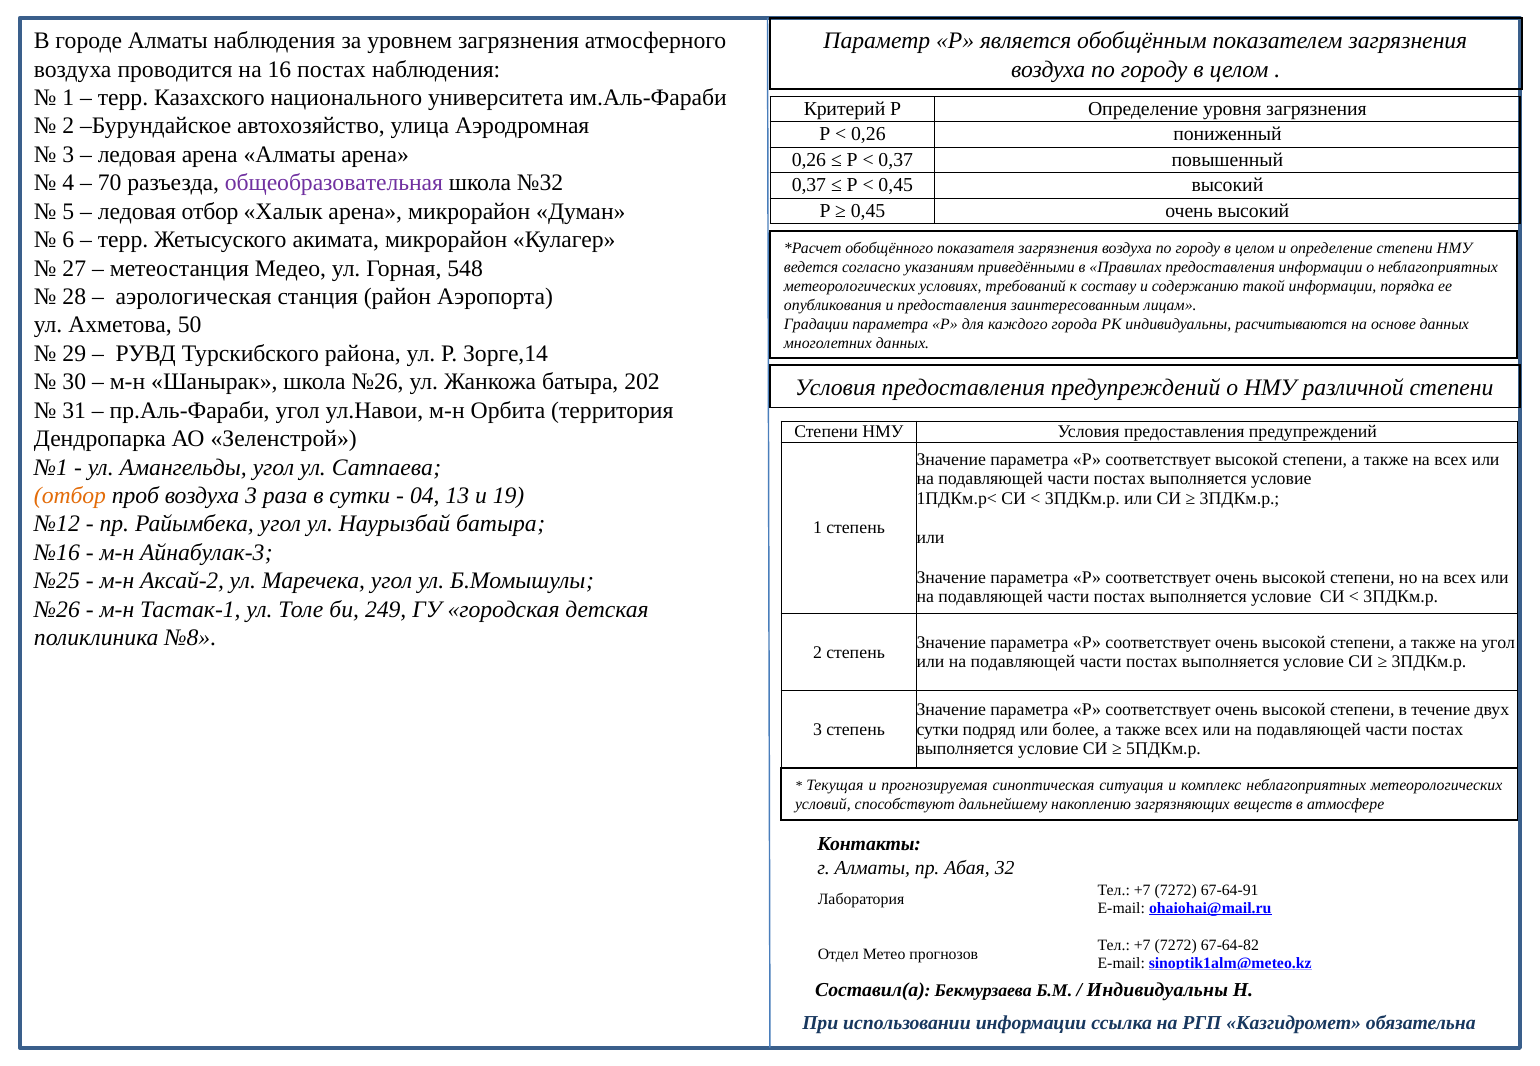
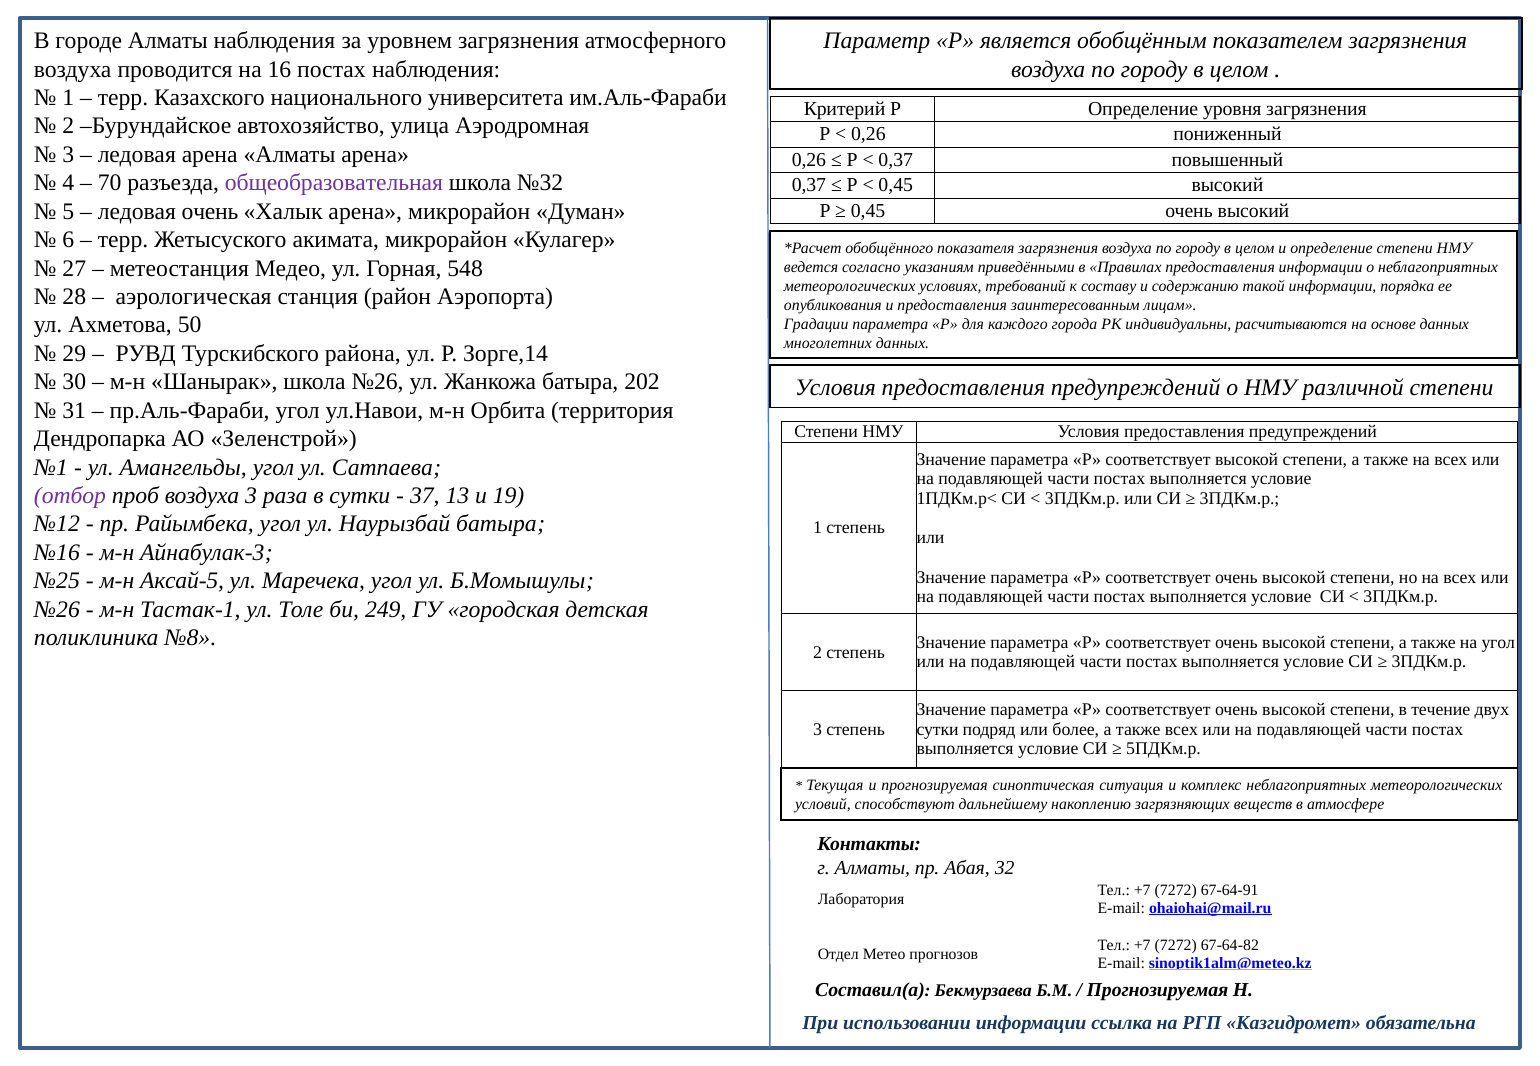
ледовая отбор: отбор -> очень
отбор at (70, 496) colour: orange -> purple
04: 04 -> 37
Аксай-2: Аксай-2 -> Аксай-5
Индивидуальны at (1157, 990): Индивидуальны -> Прогнозируемая
